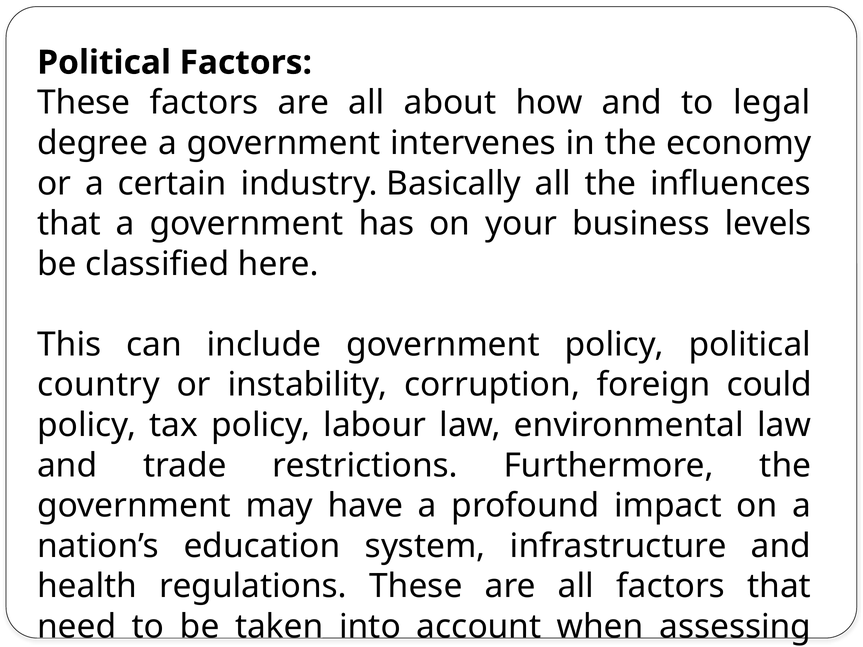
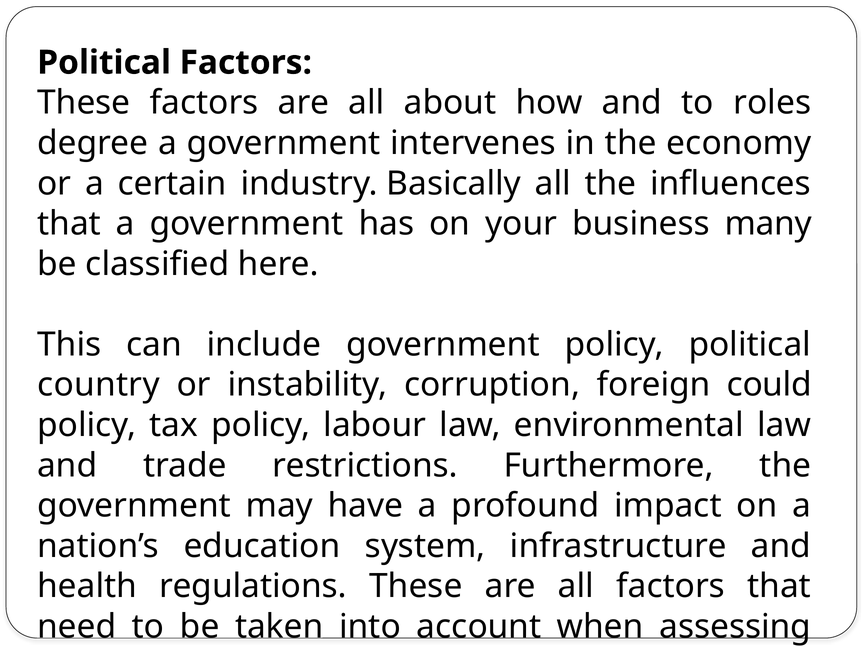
legal: legal -> roles
levels: levels -> many
